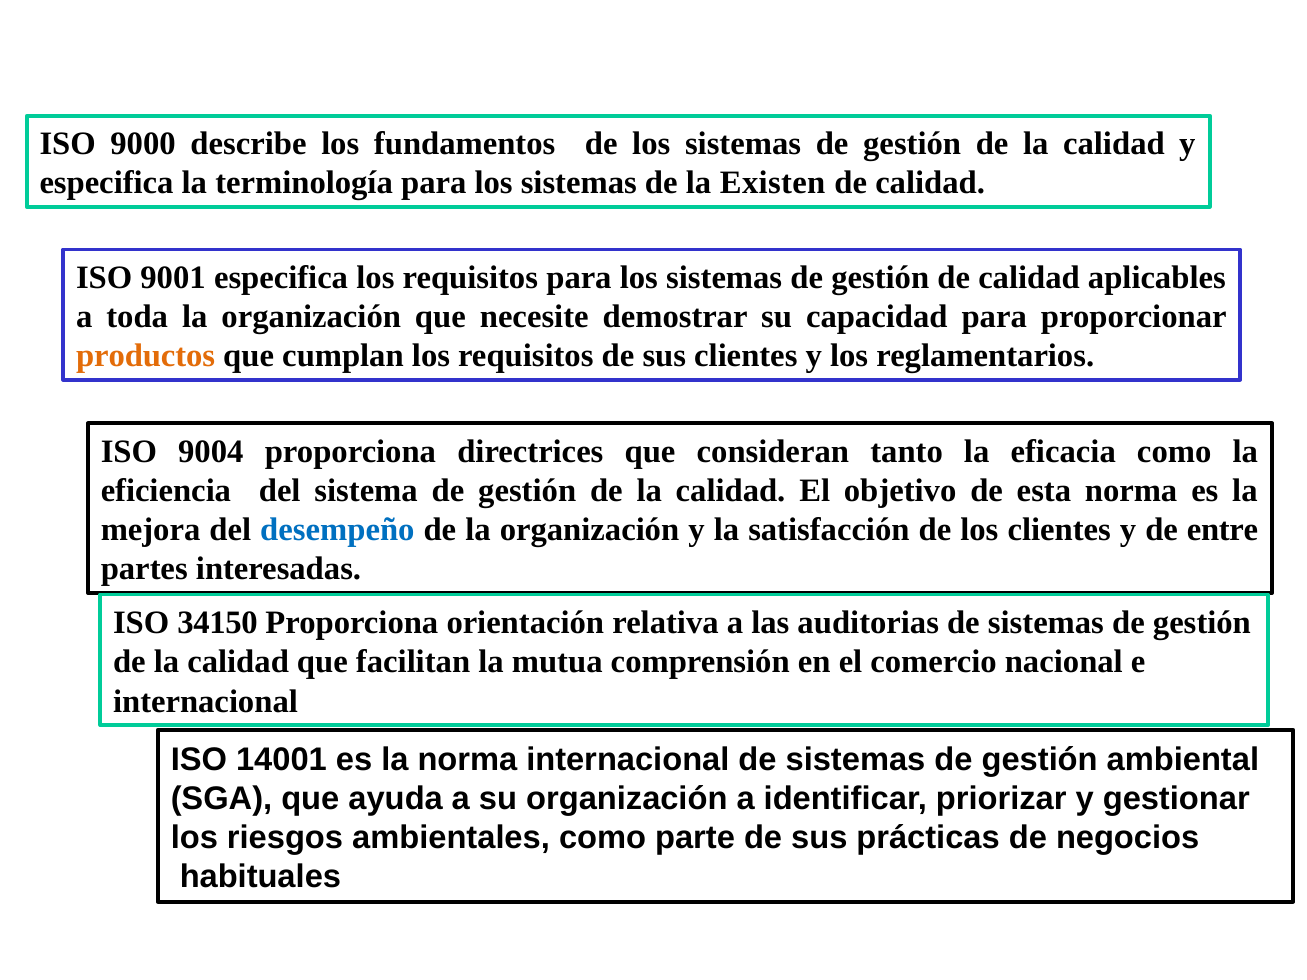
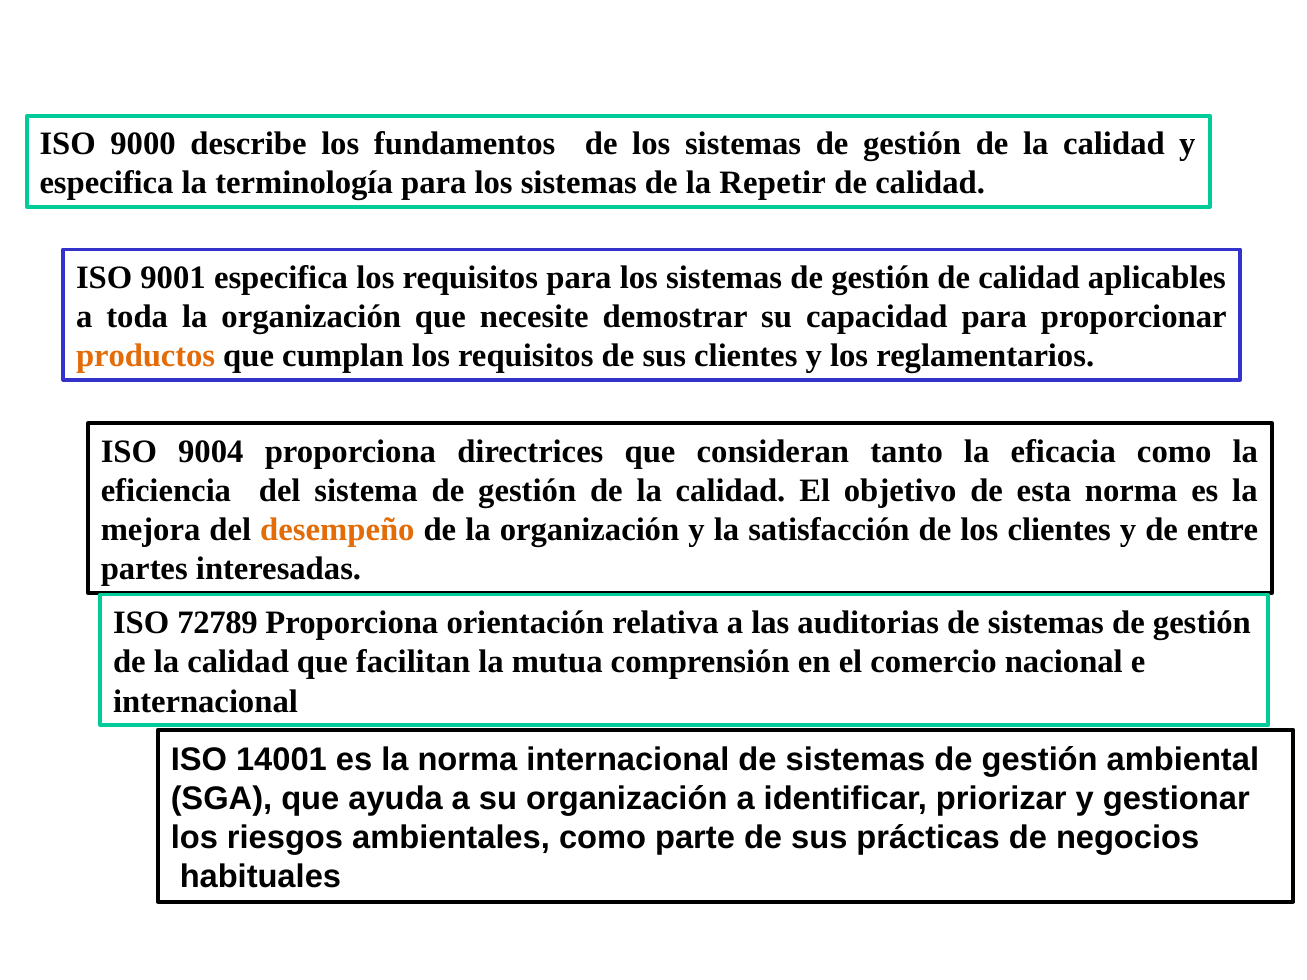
Existen: Existen -> Repetir
desempeño colour: blue -> orange
34150: 34150 -> 72789
